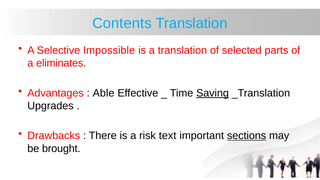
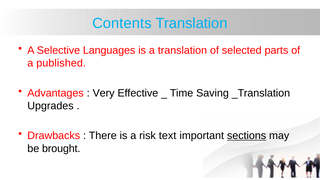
Impossible: Impossible -> Languages
eliminates: eliminates -> published
Able: Able -> Very
Saving underline: present -> none
